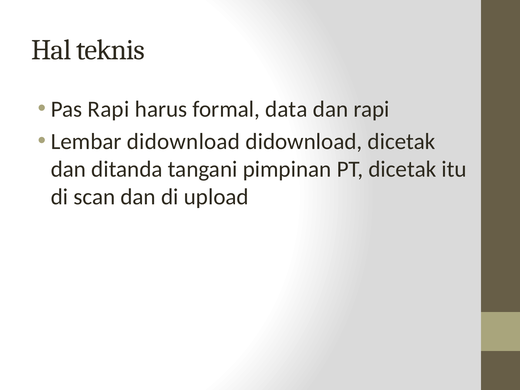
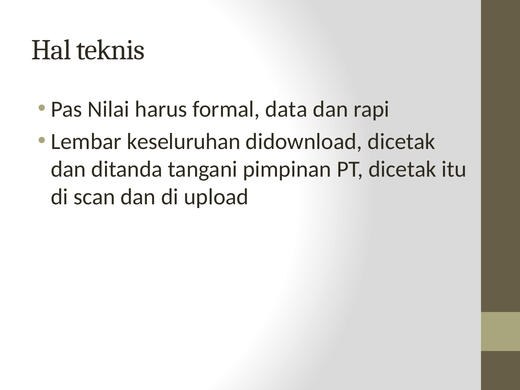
Pas Rapi: Rapi -> Nilai
Lembar didownload: didownload -> keseluruhan
